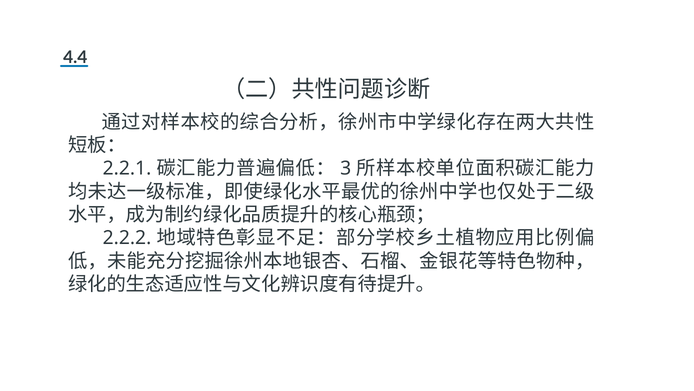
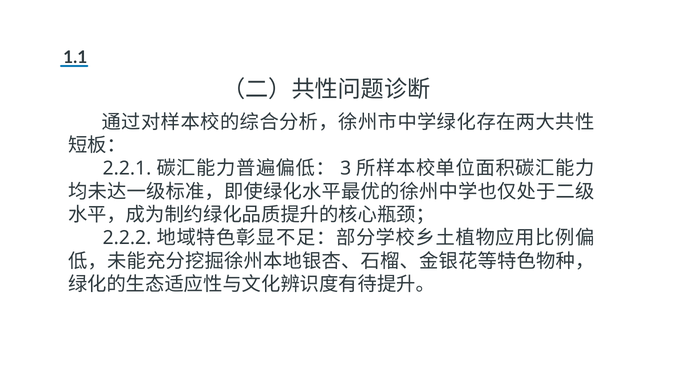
4.4: 4.4 -> 1.1
